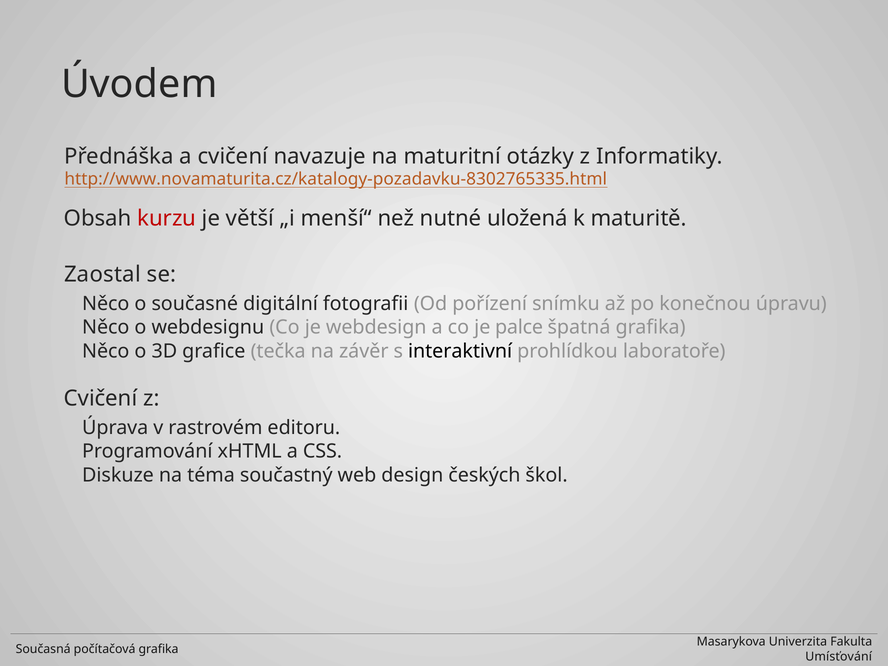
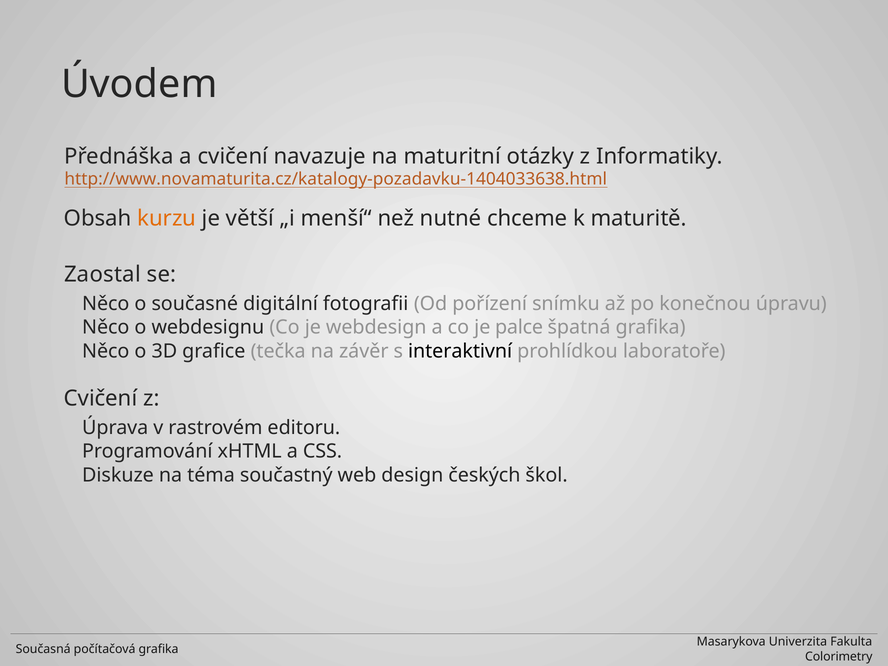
http://www.novamaturita.cz/katalogy-pozadavku-8302765335.html: http://www.novamaturita.cz/katalogy-pozadavku-8302765335.html -> http://www.novamaturita.cz/katalogy-pozadavku-1404033638.html
kurzu colour: red -> orange
uložená: uložená -> chceme
Umísťování: Umísťování -> Colorimetry
